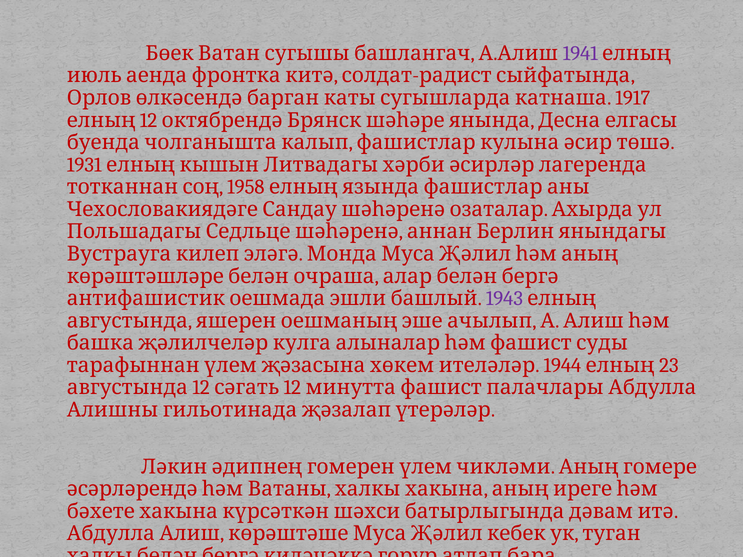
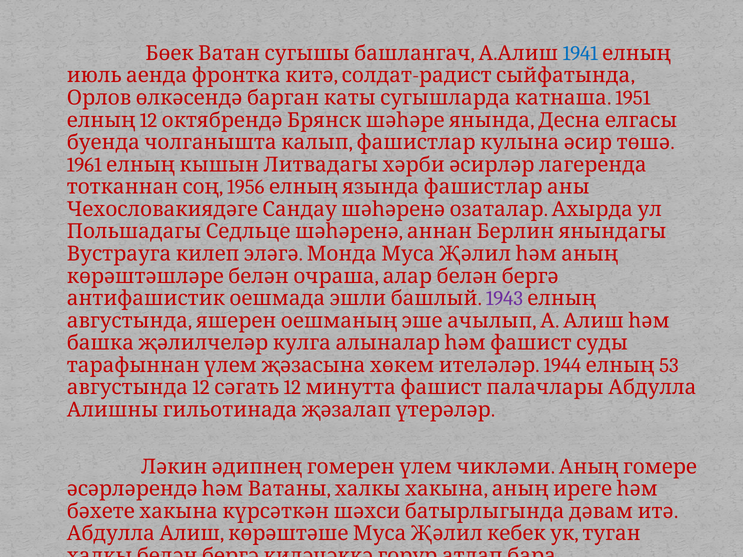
1941 colour: purple -> blue
1917: 1917 -> 1951
1931: 1931 -> 1961
1958: 1958 -> 1956
23: 23 -> 53
